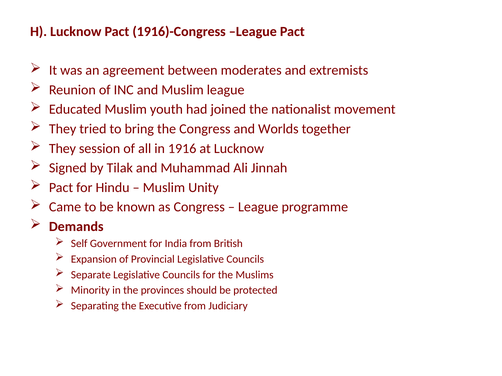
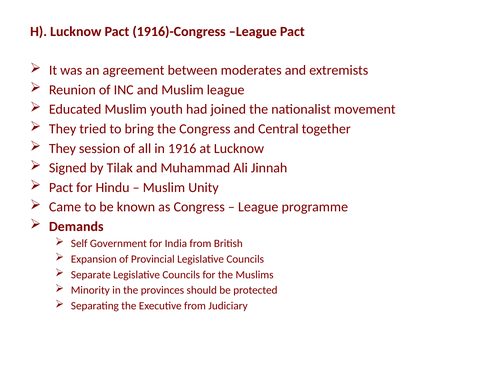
Worlds: Worlds -> Central
